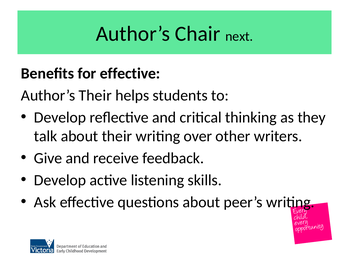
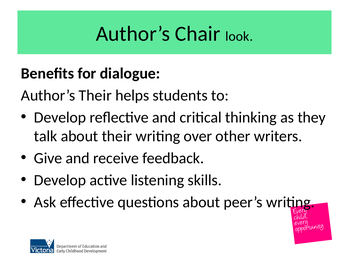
next: next -> look
for effective: effective -> dialogue
